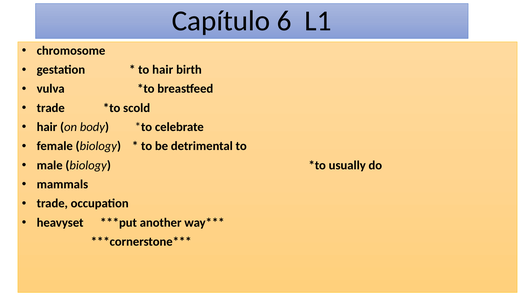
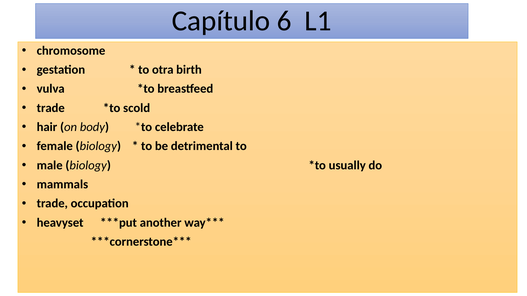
to hair: hair -> otra
